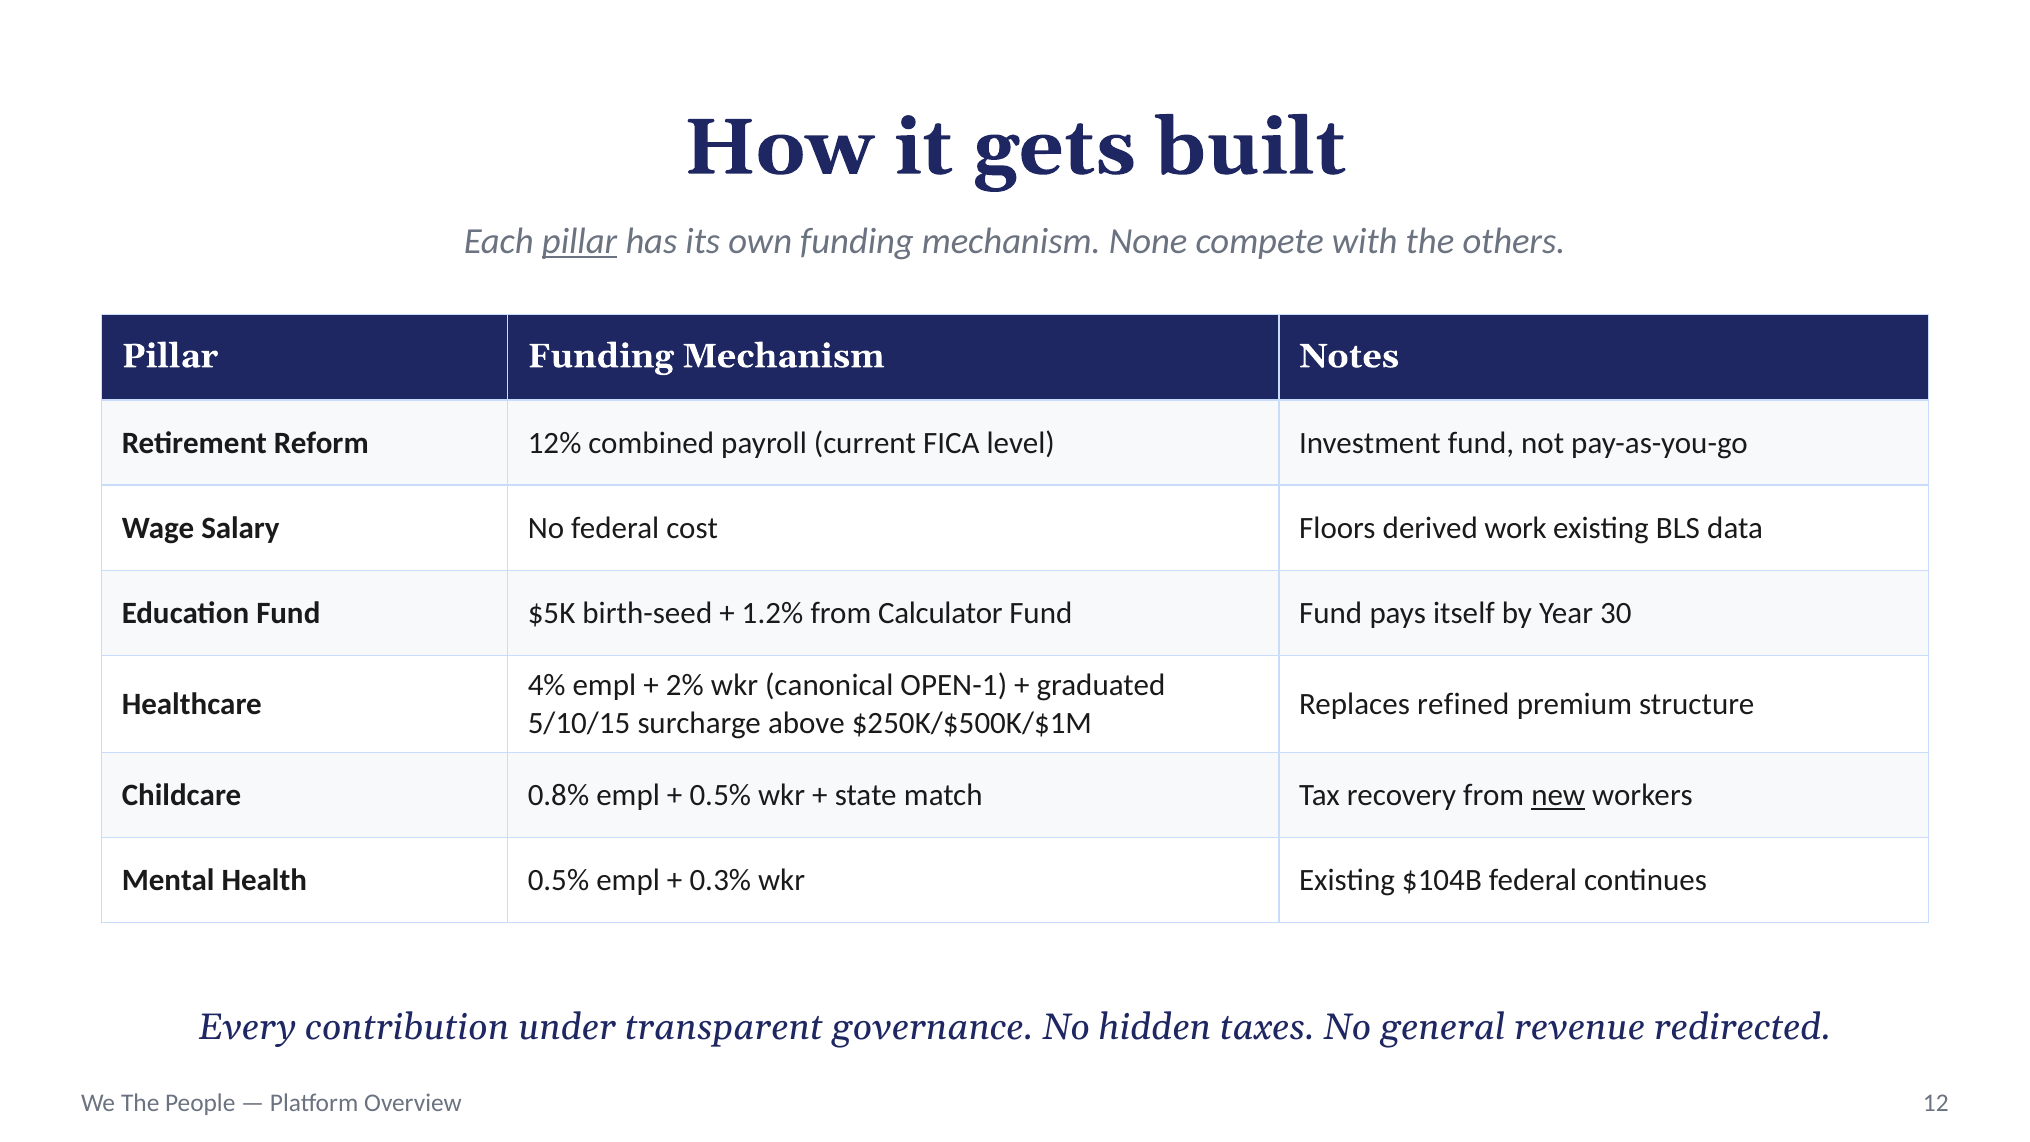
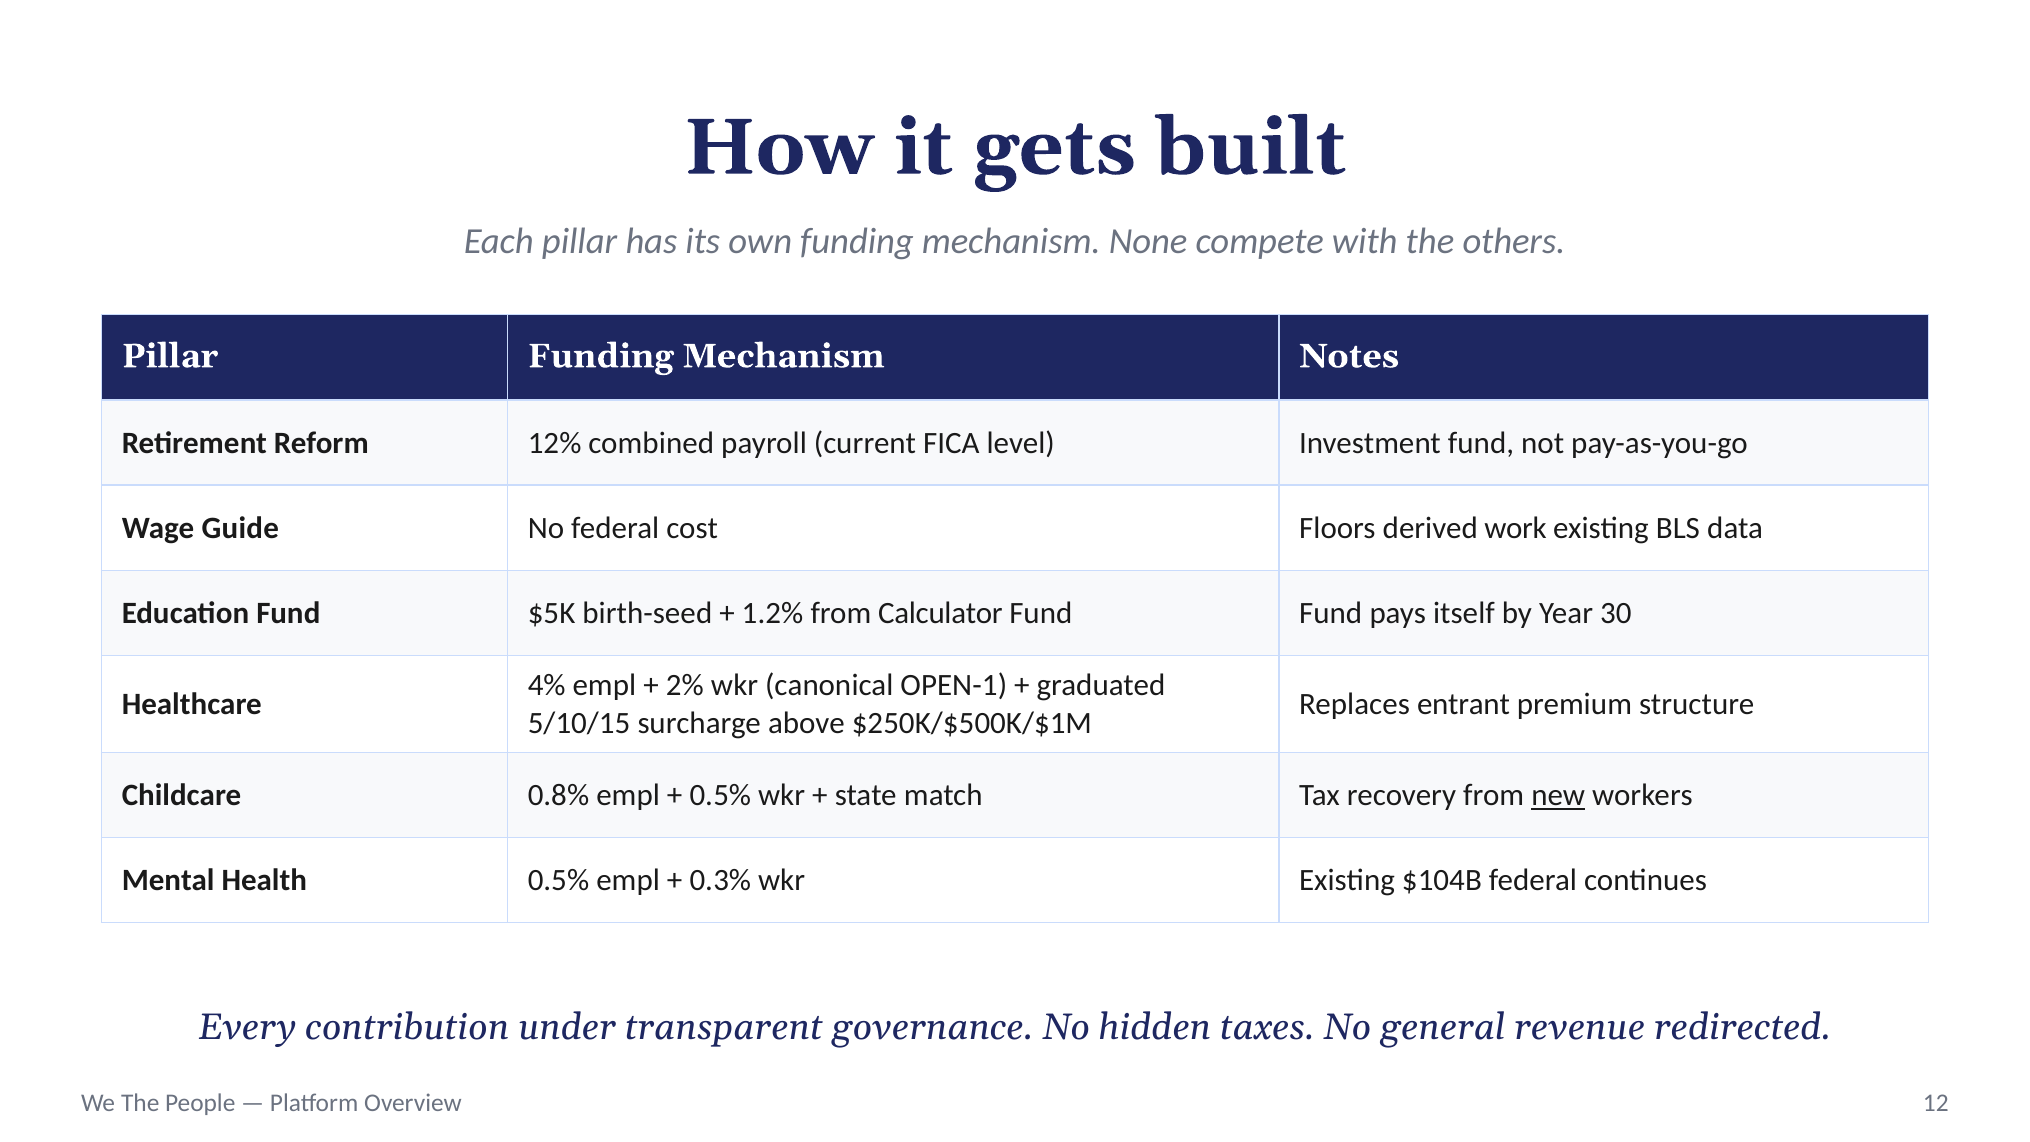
pillar at (580, 241) underline: present -> none
Salary: Salary -> Guide
refined: refined -> entrant
